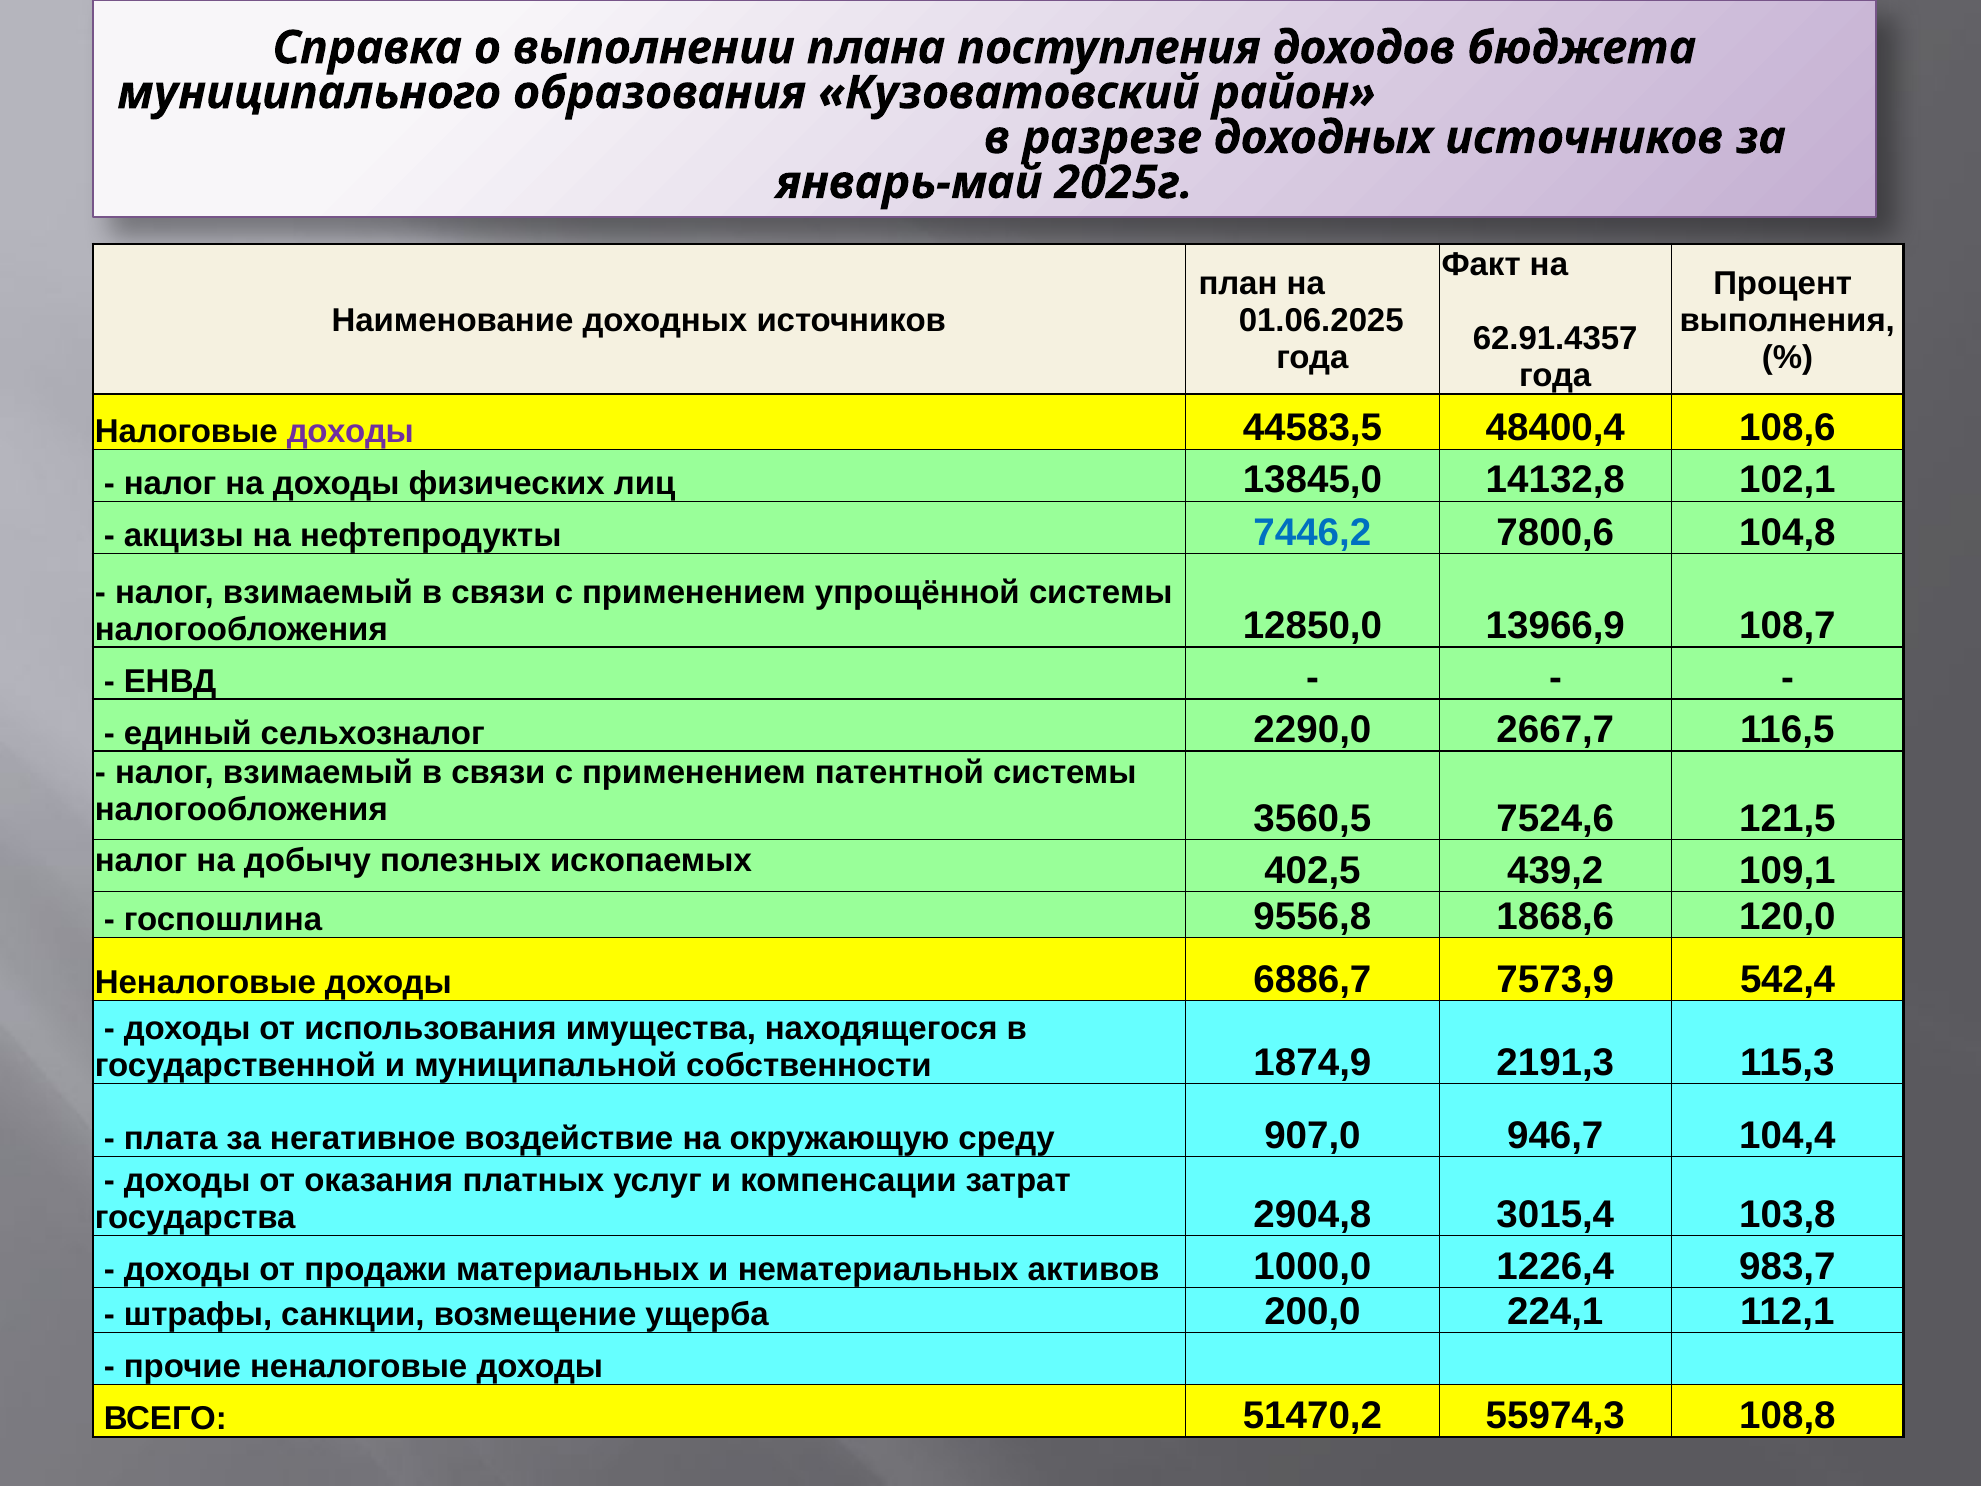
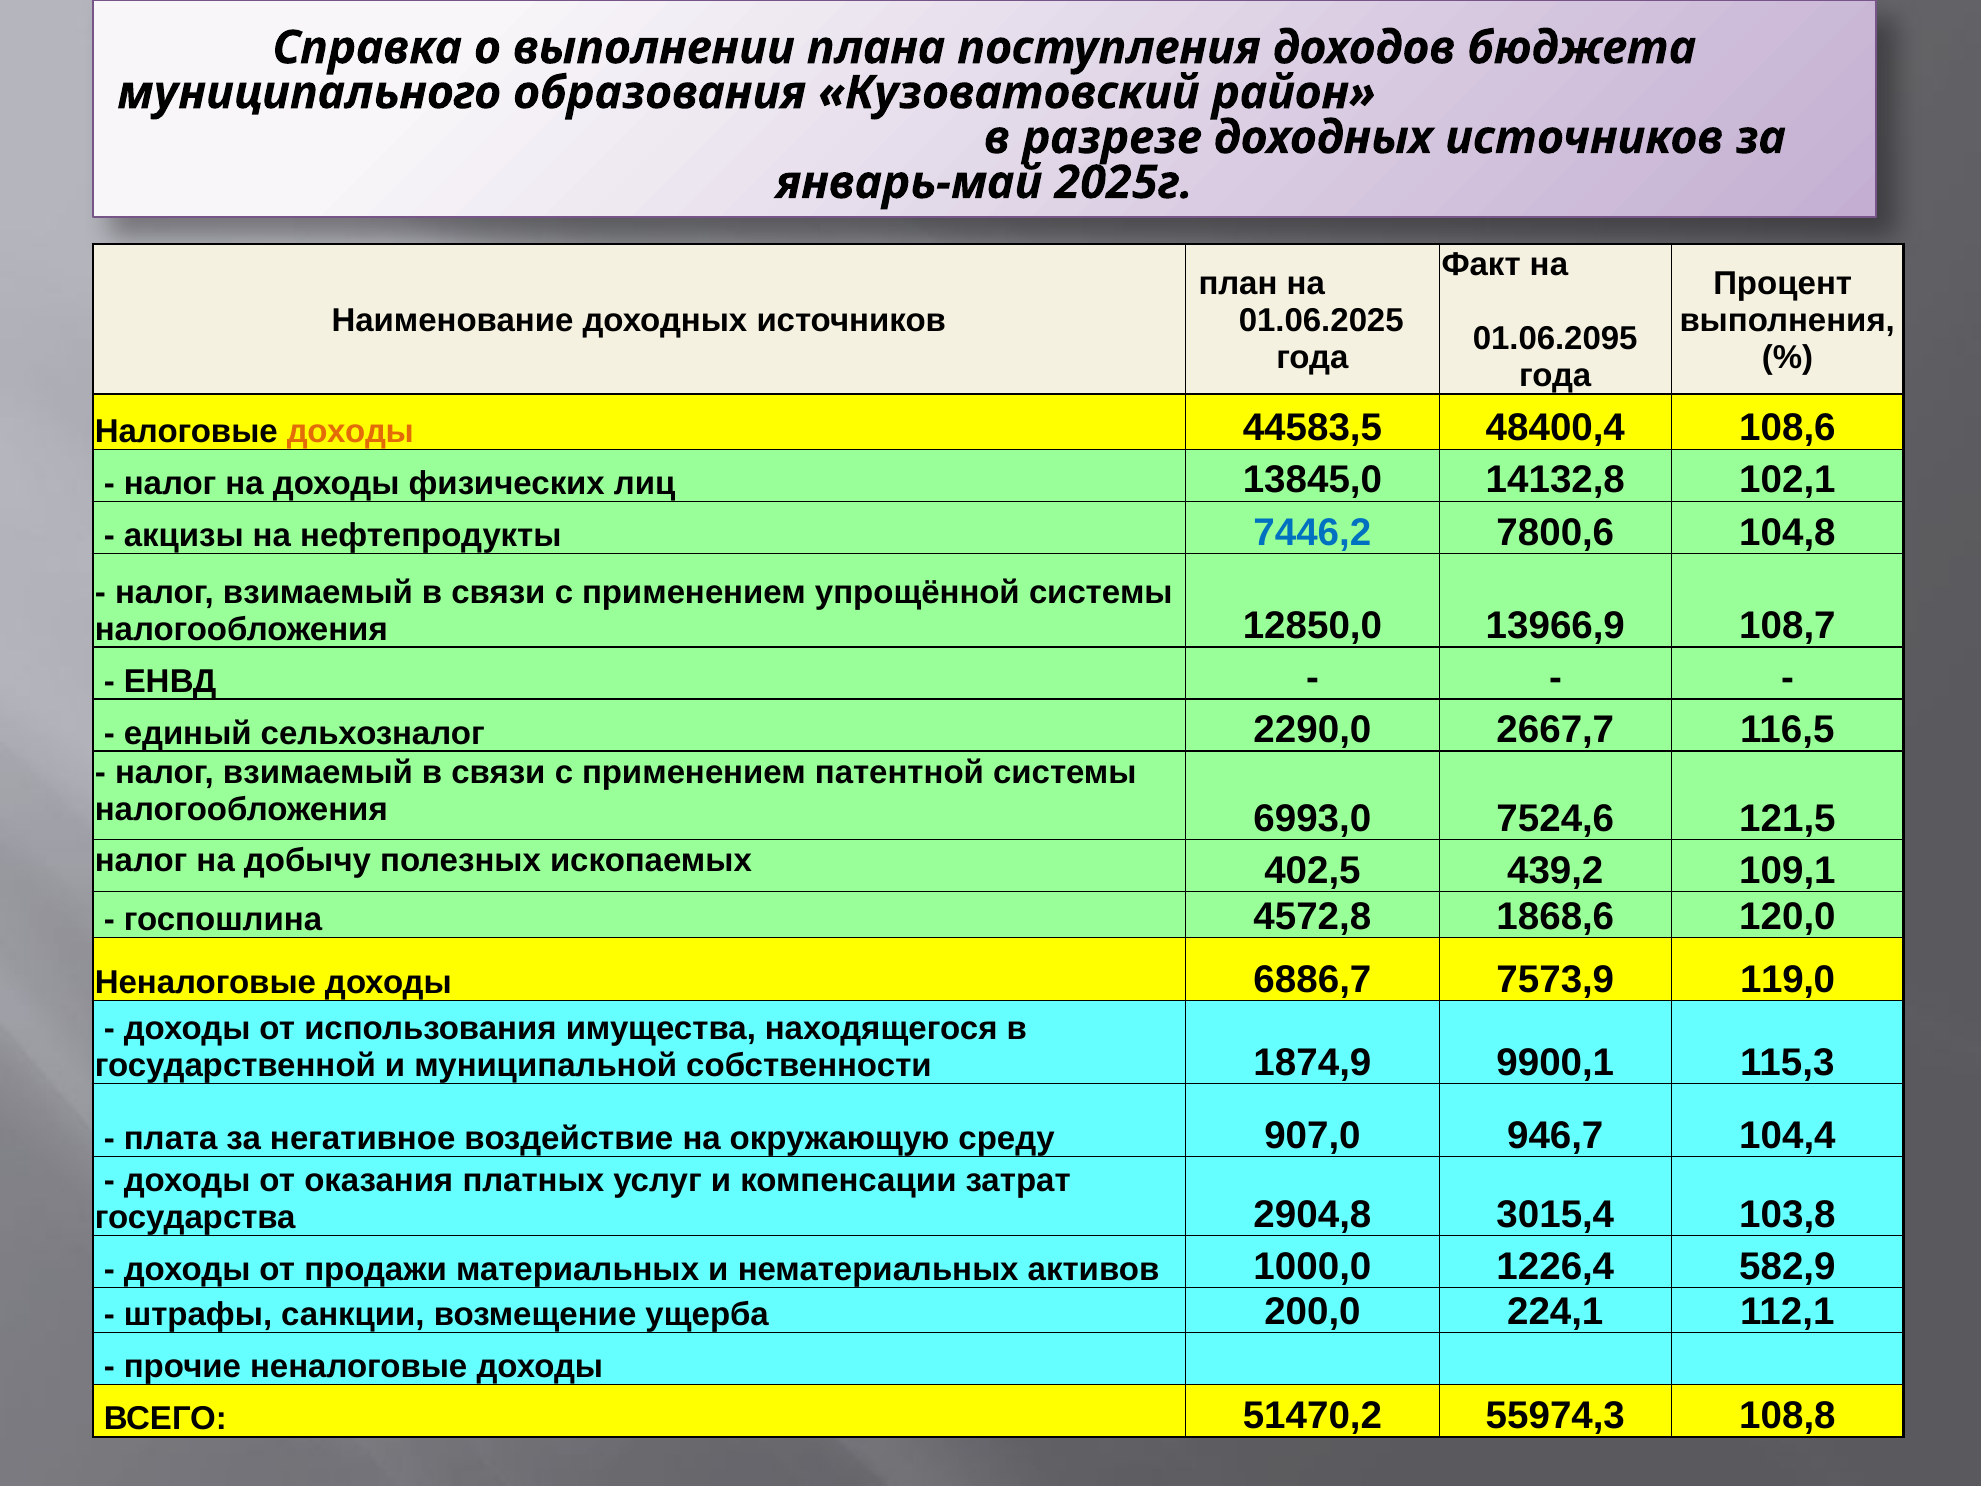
62.91.4357: 62.91.4357 -> 01.06.2095
доходы at (350, 431) colour: purple -> orange
3560,5: 3560,5 -> 6993,0
9556,8: 9556,8 -> 4572,8
542,4: 542,4 -> 119,0
2191,3: 2191,3 -> 9900,1
983,7: 983,7 -> 582,9
